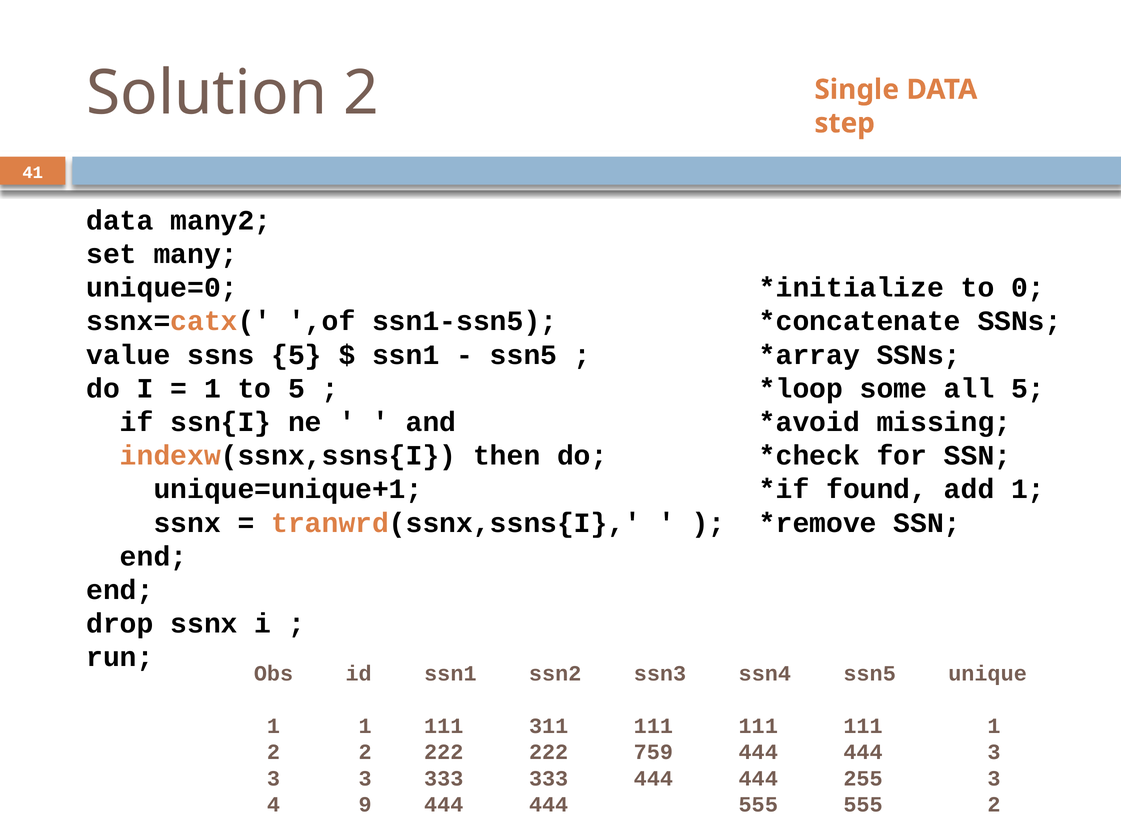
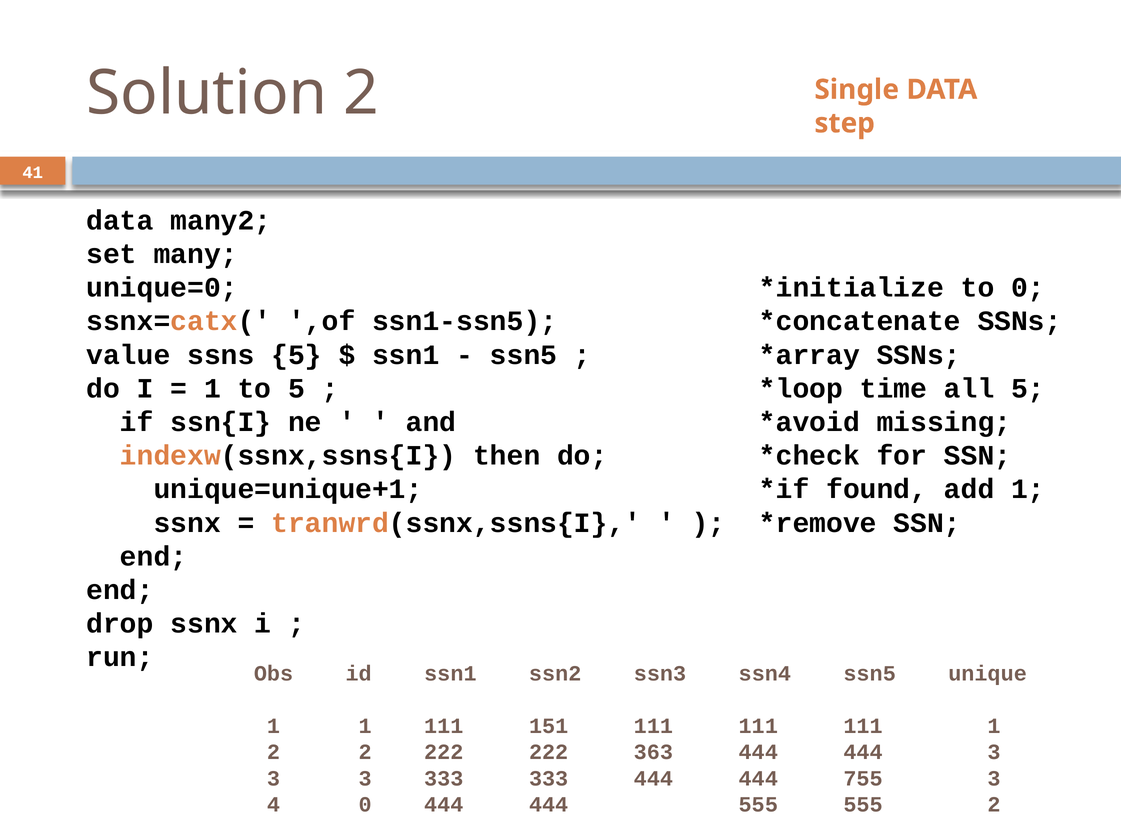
some: some -> time
311: 311 -> 151
759: 759 -> 363
255: 255 -> 755
4 9: 9 -> 0
